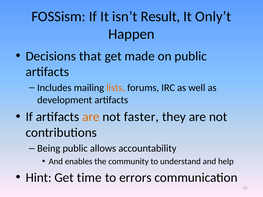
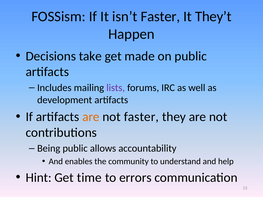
isn’t Result: Result -> Faster
Only’t: Only’t -> They’t
that: that -> take
lists colour: orange -> purple
